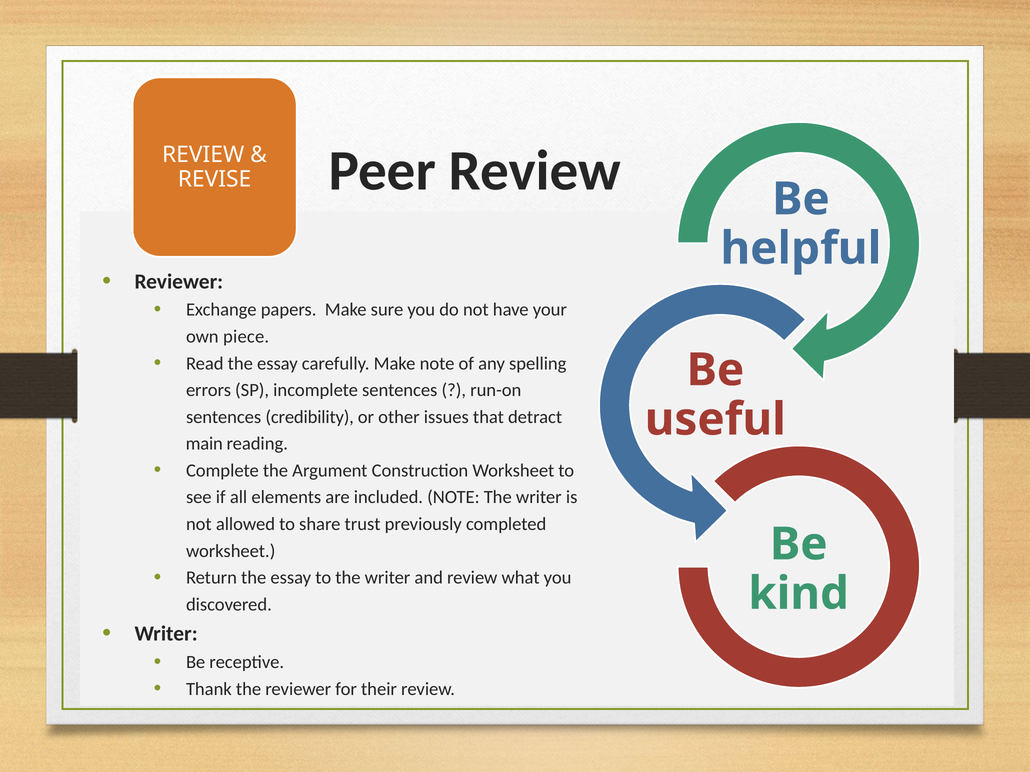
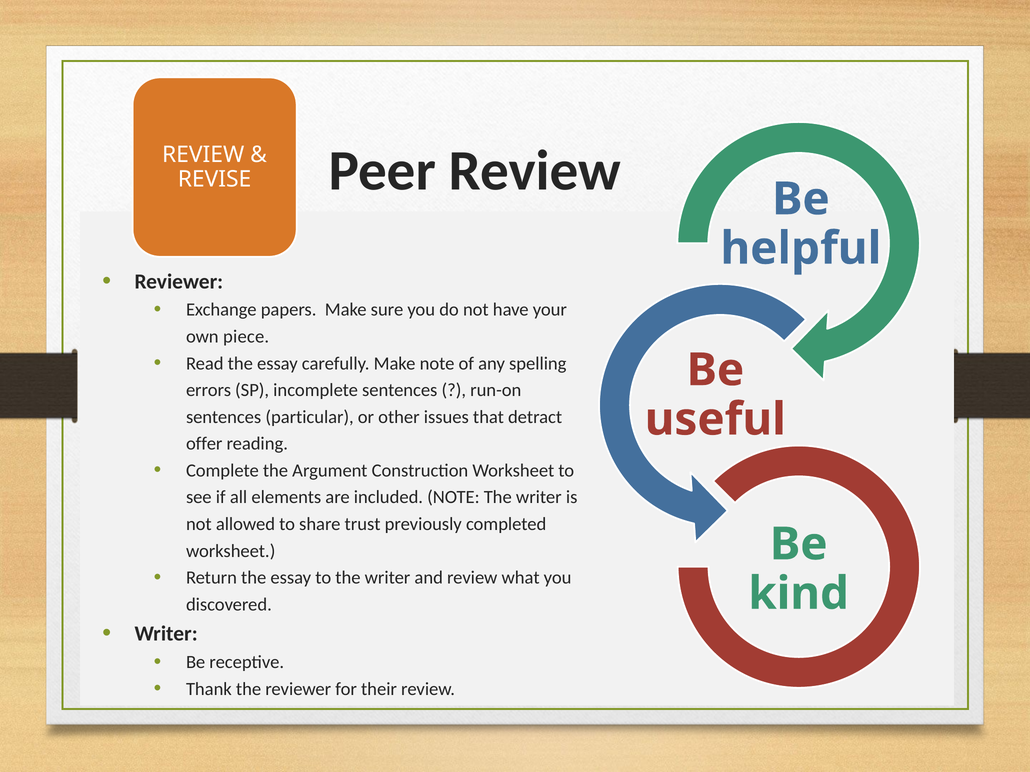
credibility: credibility -> particular
main: main -> offer
